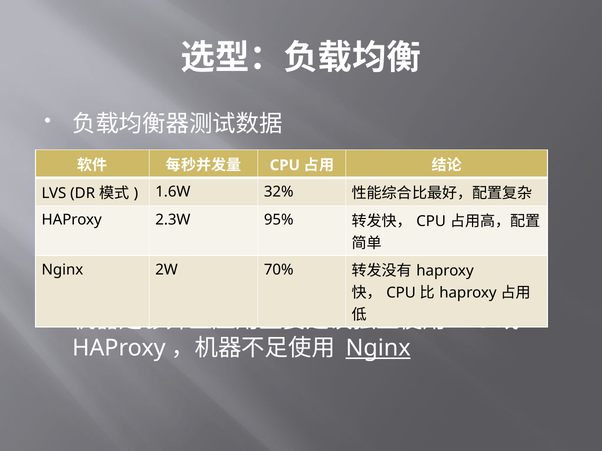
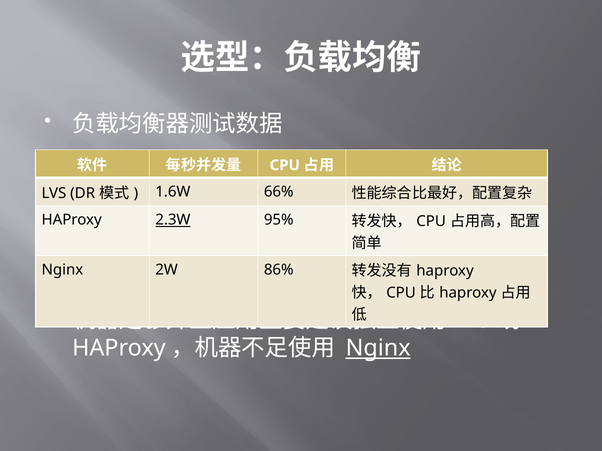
32%: 32% -> 66%
2.3W underline: none -> present
70%: 70% -> 86%
